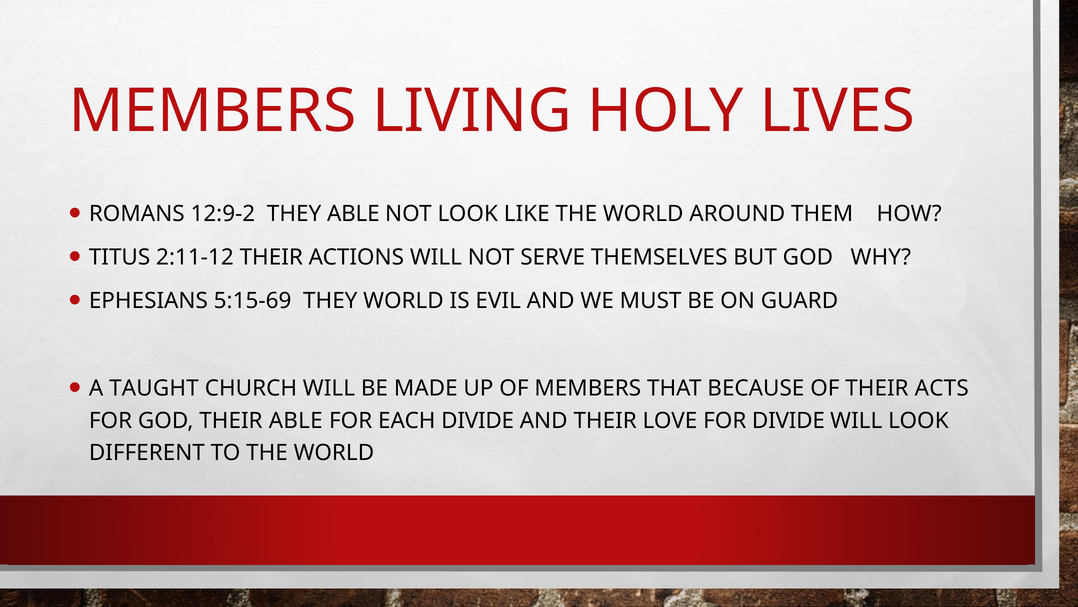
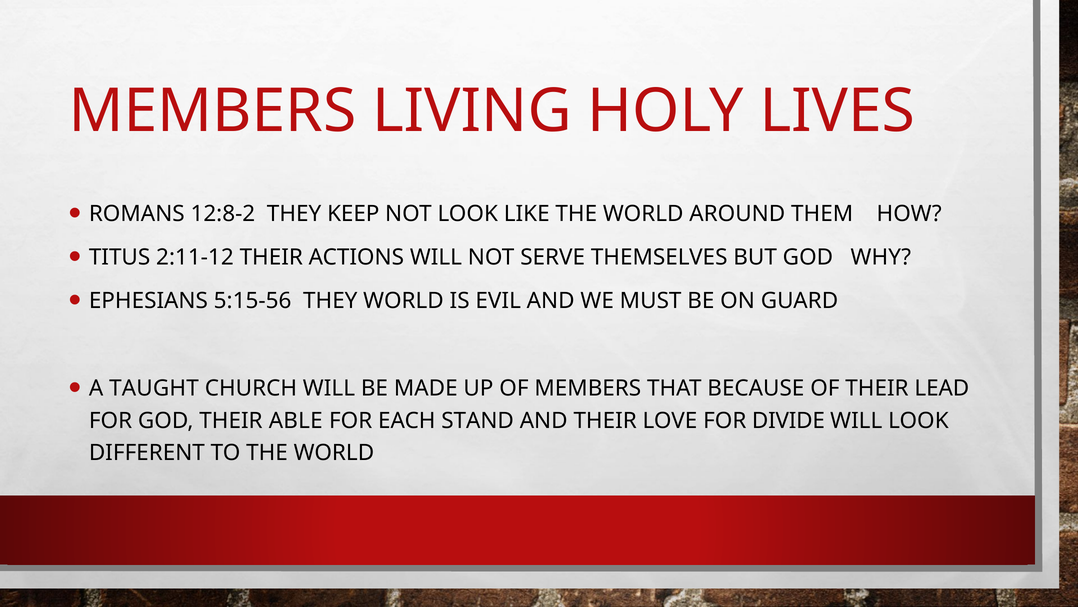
12:9-2: 12:9-2 -> 12:8-2
THEY ABLE: ABLE -> KEEP
5:15-69: 5:15-69 -> 5:15-56
ACTS: ACTS -> LEAD
EACH DIVIDE: DIVIDE -> STAND
